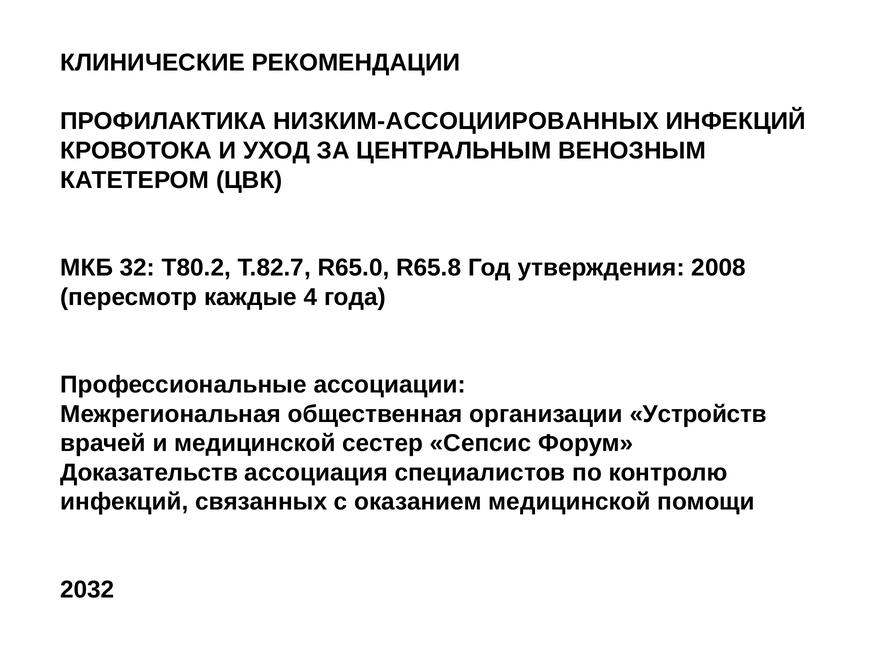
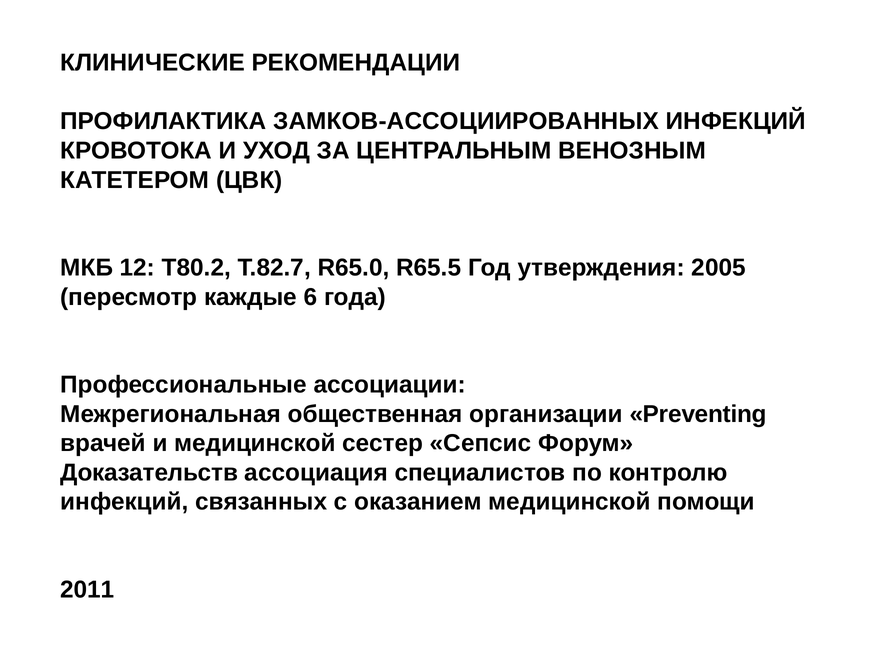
НИЗКИМ-АССОЦИИРОВАННЫХ: НИЗКИМ-АССОЦИИРОВАННЫХ -> ЗАМКОВ-АССОЦИИРОВАННЫХ
32: 32 -> 12
R65.8: R65.8 -> R65.5
2008: 2008 -> 2005
4: 4 -> 6
Устройств: Устройств -> Preventing
2032: 2032 -> 2011
